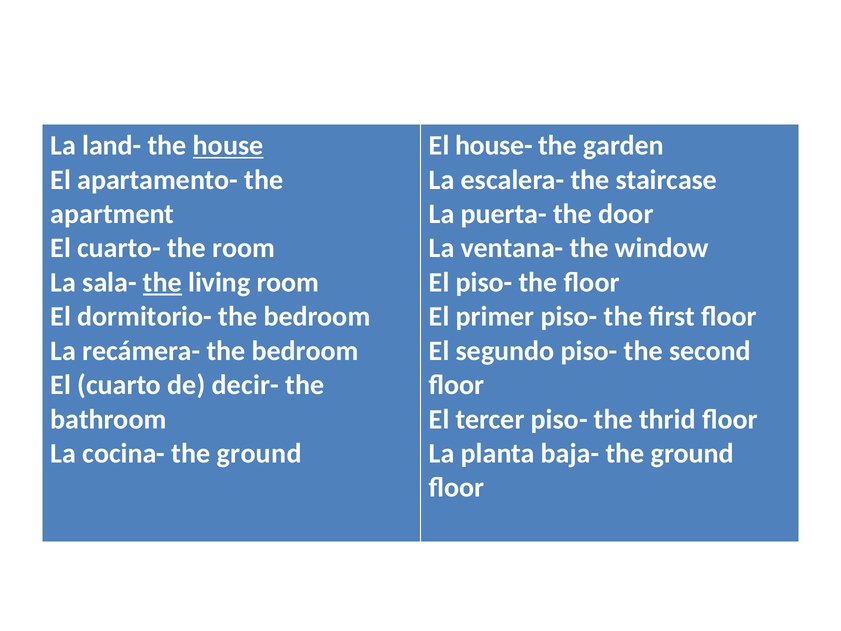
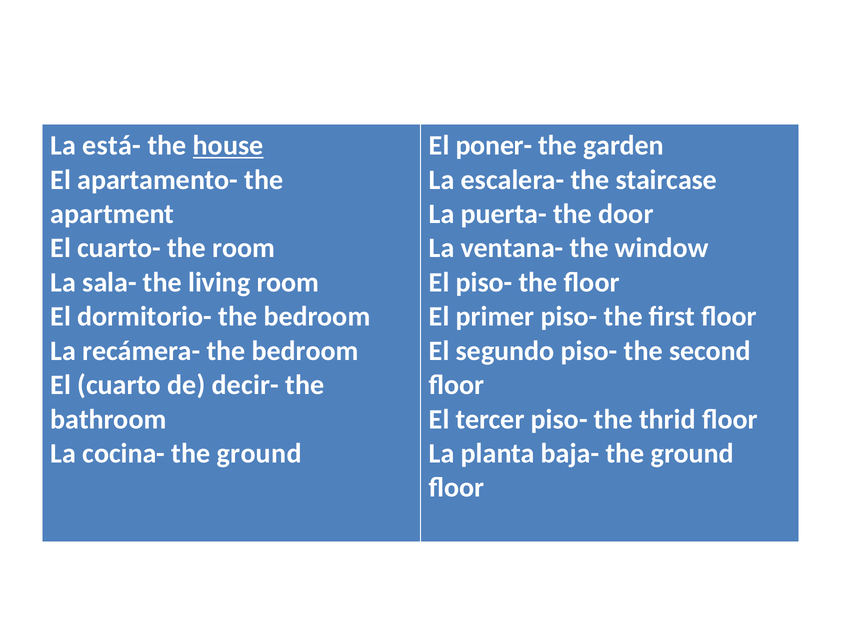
land-: land- -> está-
house-: house- -> poner-
the at (162, 282) underline: present -> none
